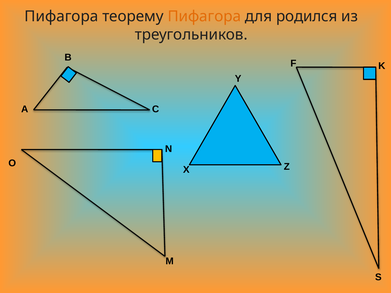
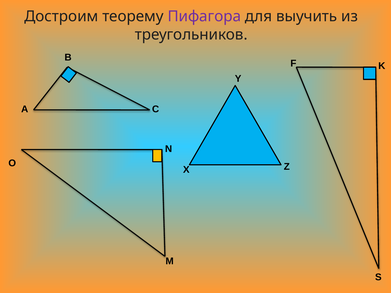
Пифагора at (61, 16): Пифагора -> Достроим
Пифагора at (204, 16) colour: orange -> purple
родился: родился -> выучить
